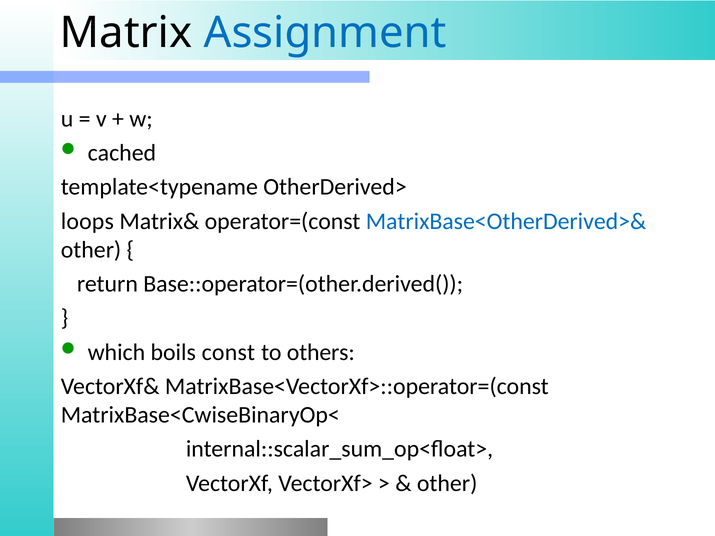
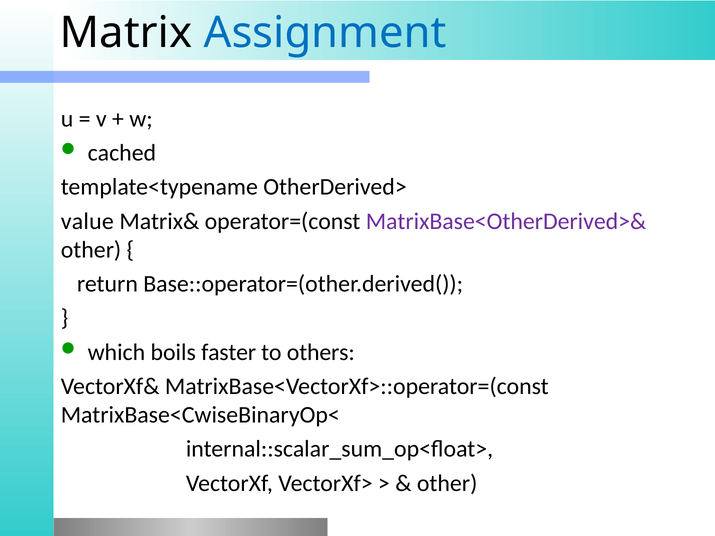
loops: loops -> value
MatrixBase<OtherDerived>& colour: blue -> purple
const: const -> faster
